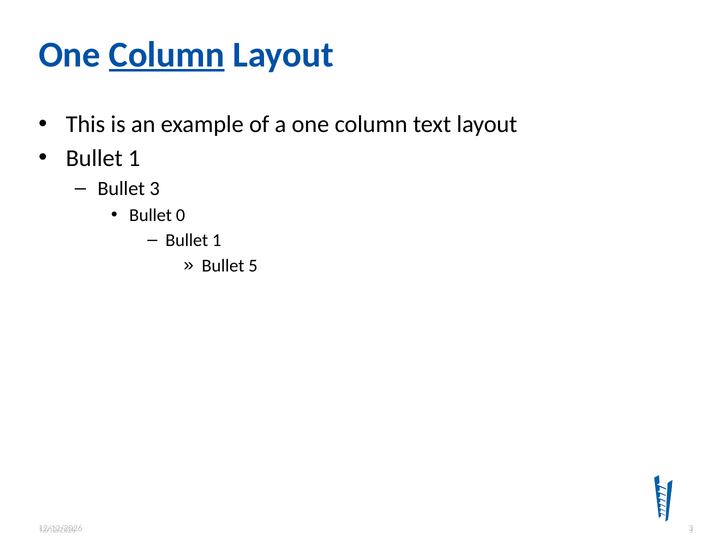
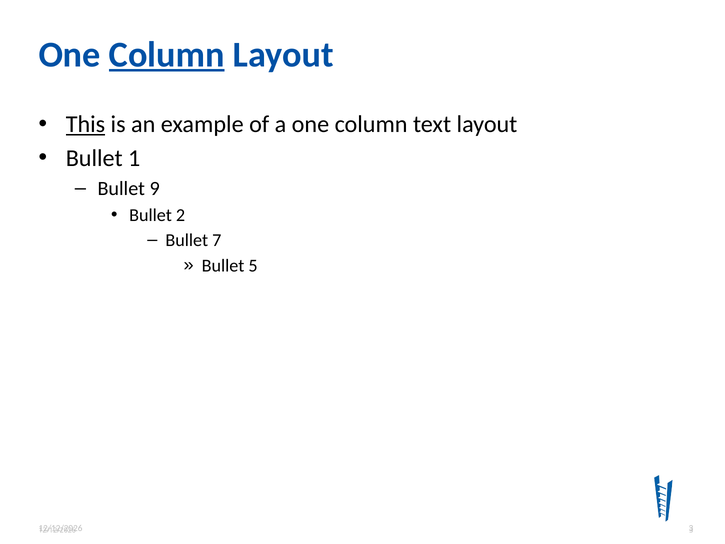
This underline: none -> present
Bullet 3: 3 -> 9
0: 0 -> 2
1 at (217, 240): 1 -> 7
